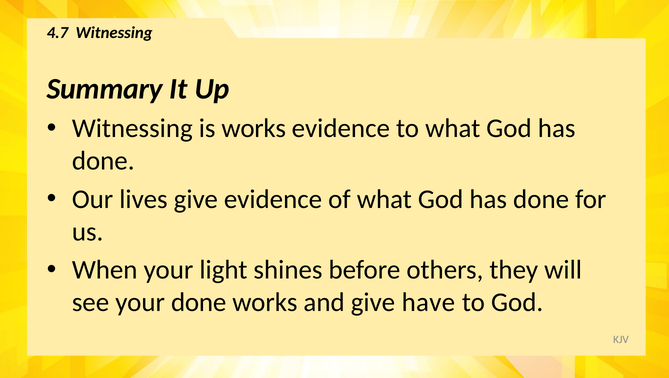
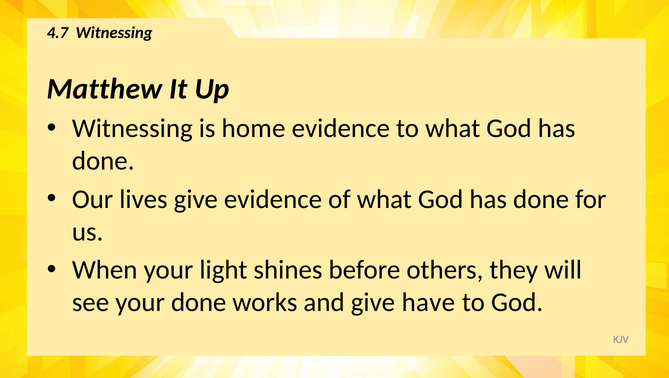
Summary: Summary -> Matthew
is works: works -> home
